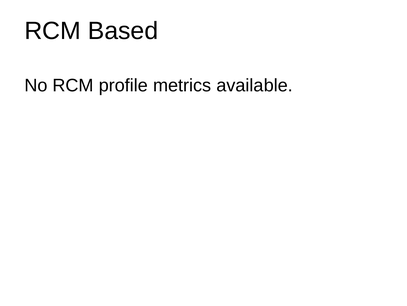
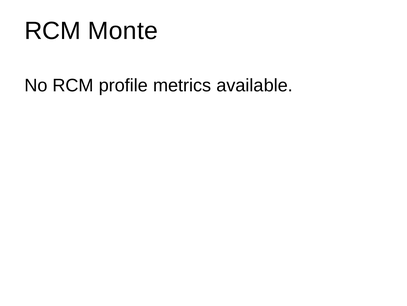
Based: Based -> Monte
